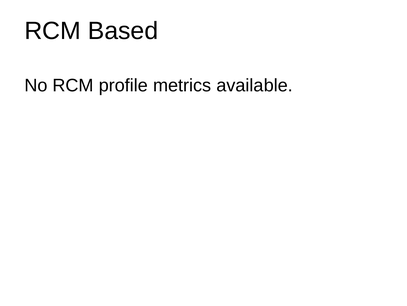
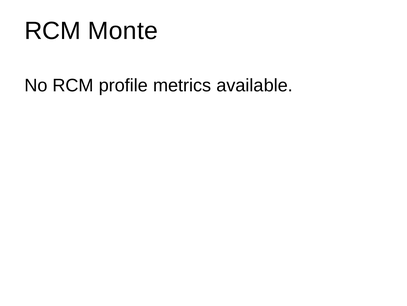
Based: Based -> Monte
